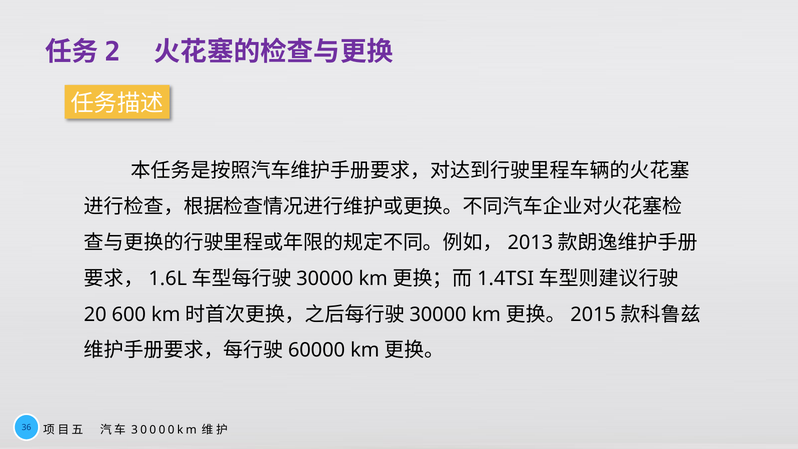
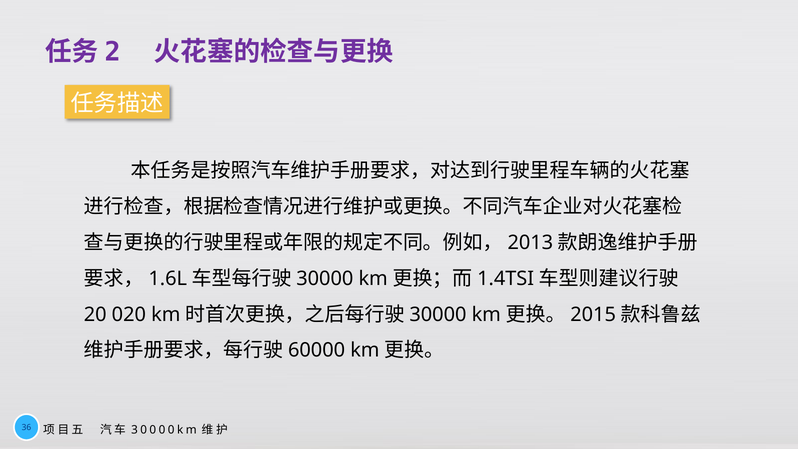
600: 600 -> 020
